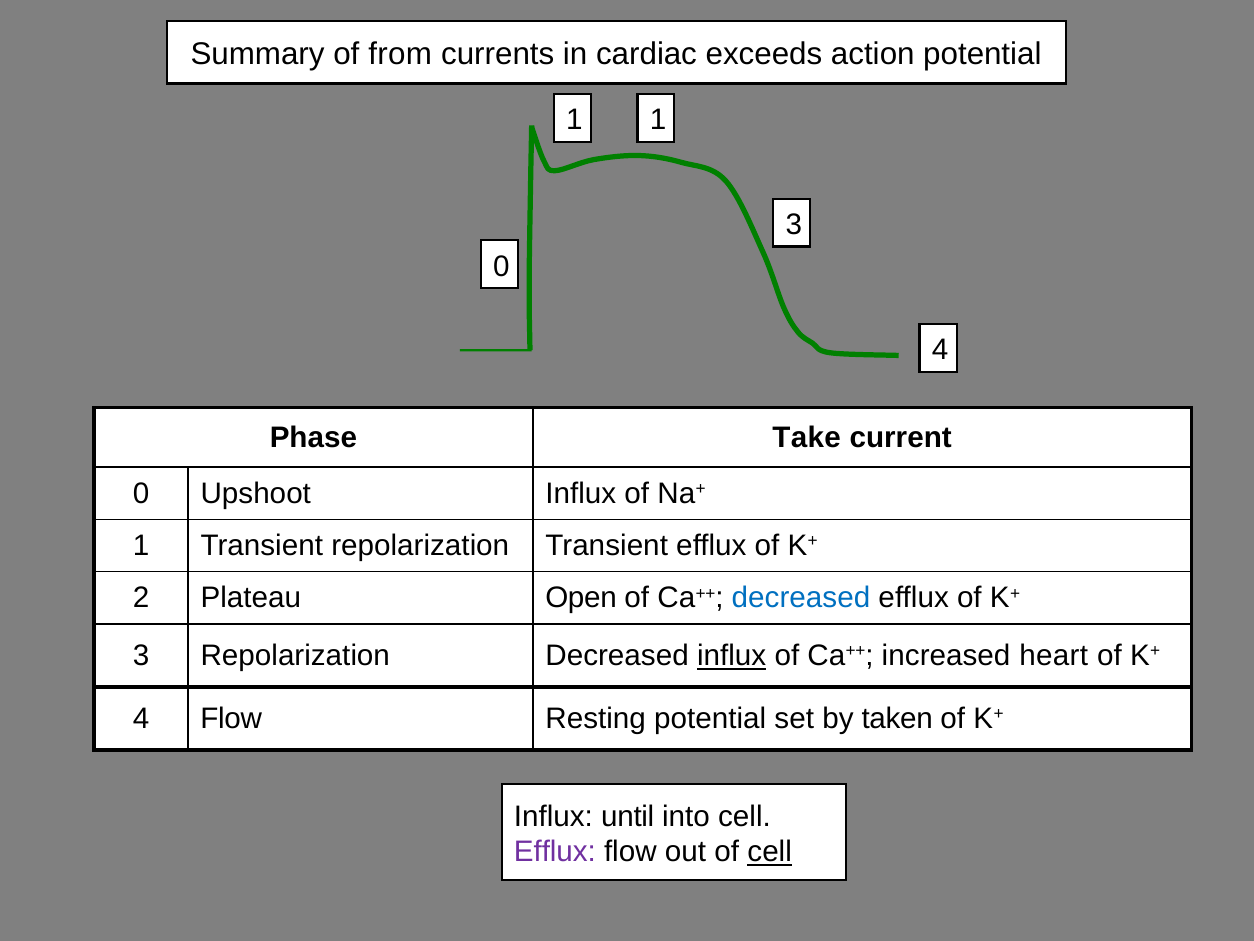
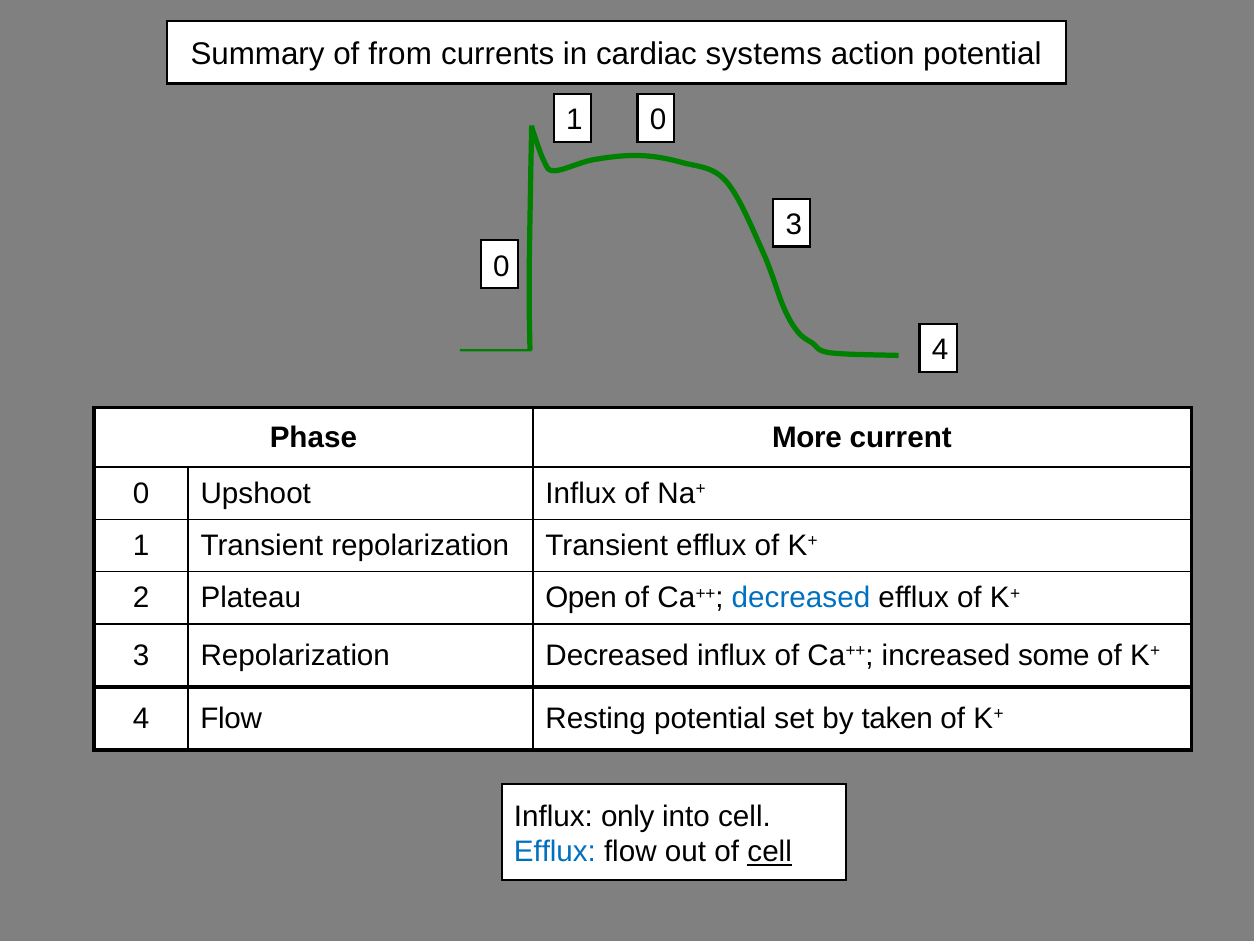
exceeds: exceeds -> systems
1 1: 1 -> 0
Take: Take -> More
influx at (732, 656) underline: present -> none
heart: heart -> some
until: until -> only
Efflux at (555, 852) colour: purple -> blue
